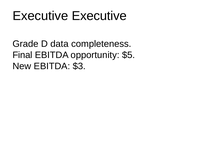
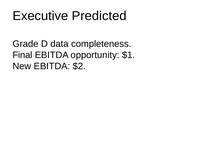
Executive Executive: Executive -> Predicted
$5: $5 -> $1
$3: $3 -> $2
